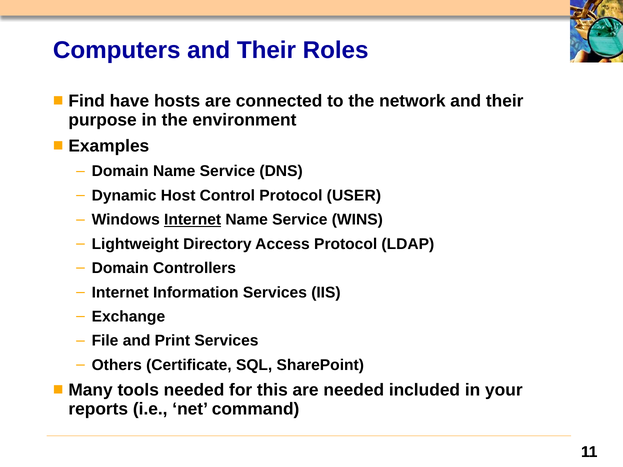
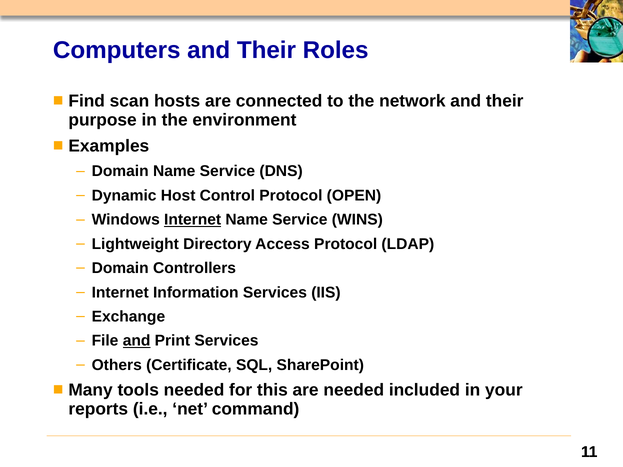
have: have -> scan
USER: USER -> OPEN
and at (137, 341) underline: none -> present
